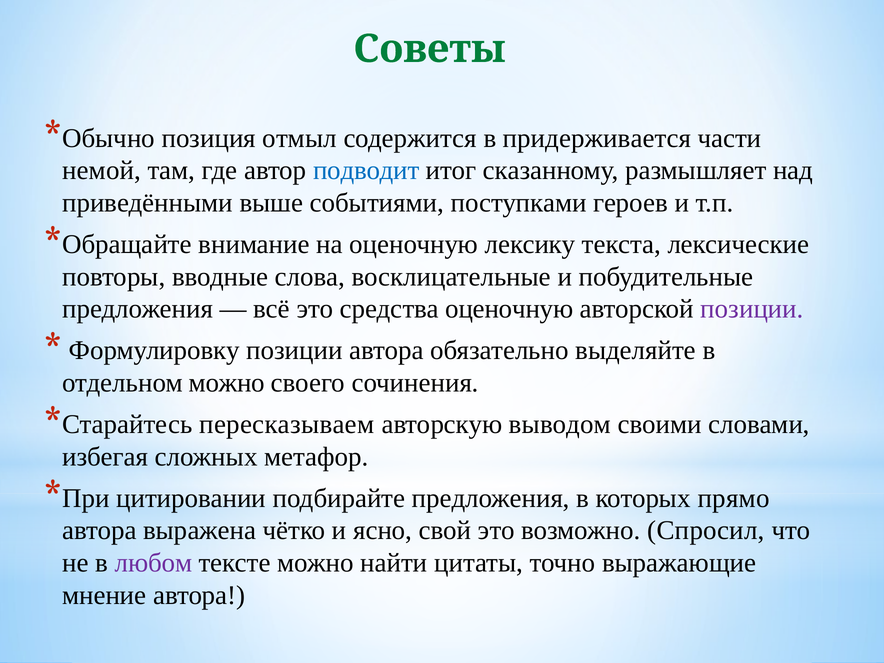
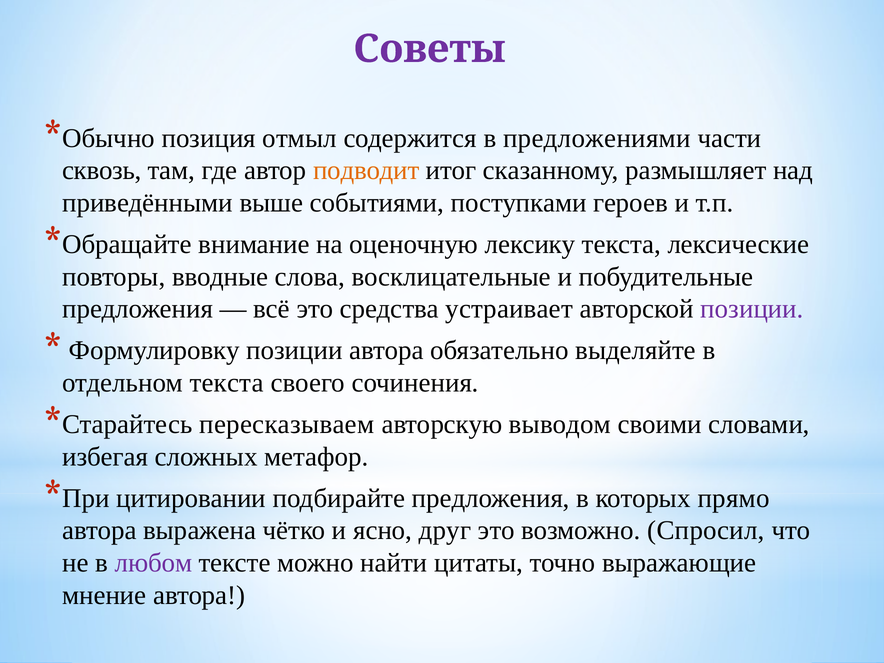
Советы colour: green -> purple
придерживается: придерживается -> предложениями
немой: немой -> сквозь
подводит colour: blue -> orange
средства оценочную: оценочную -> устраивает
отдельном можно: можно -> текста
свой: свой -> друг
